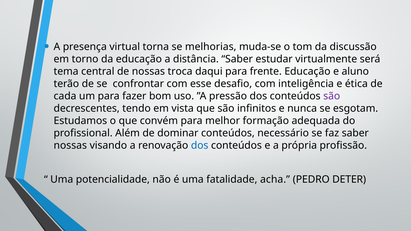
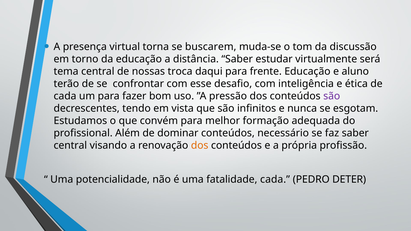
melhorias: melhorias -> buscarem
nossas at (70, 146): nossas -> central
dos at (200, 146) colour: blue -> orange
fatalidade acha: acha -> cada
